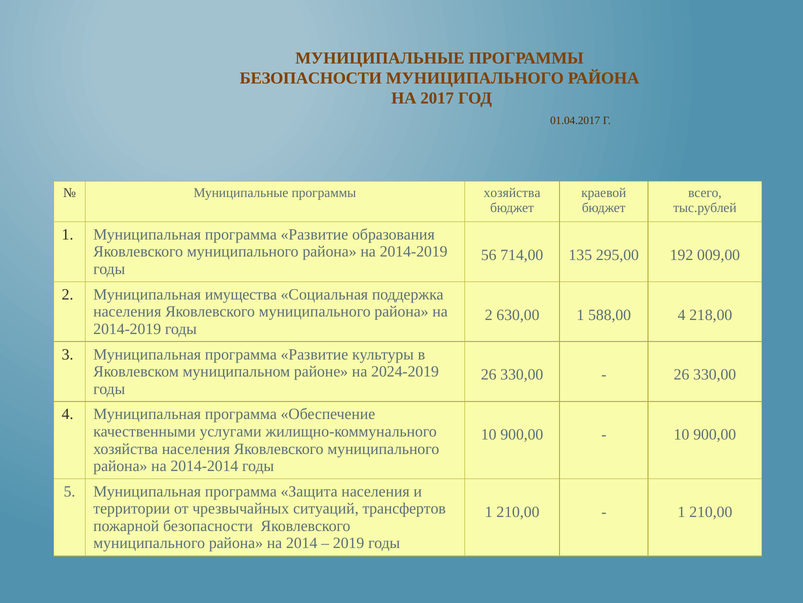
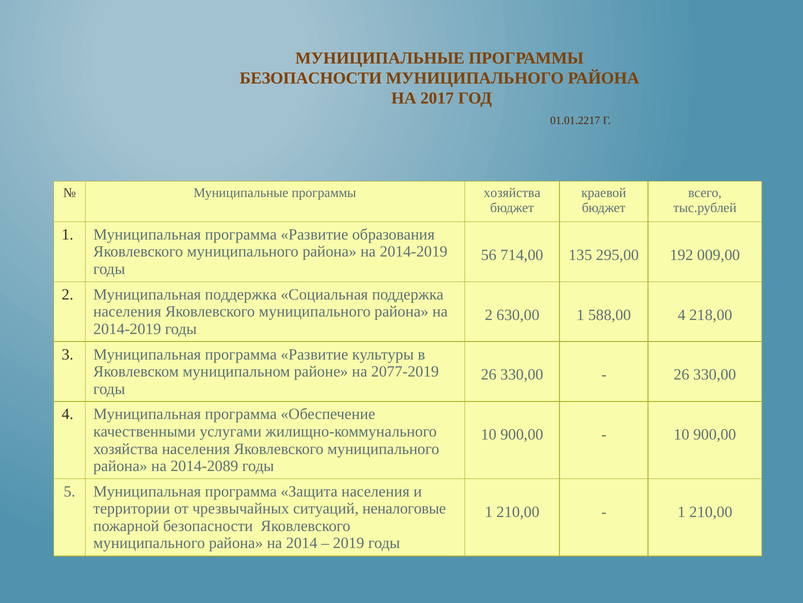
01.04.2017: 01.04.2017 -> 01.01.2217
Муниципальная имущества: имущества -> поддержка
2024-2019: 2024-2019 -> 2077-2019
2014-2014: 2014-2014 -> 2014-2089
трансфертов: трансфертов -> неналоговые
